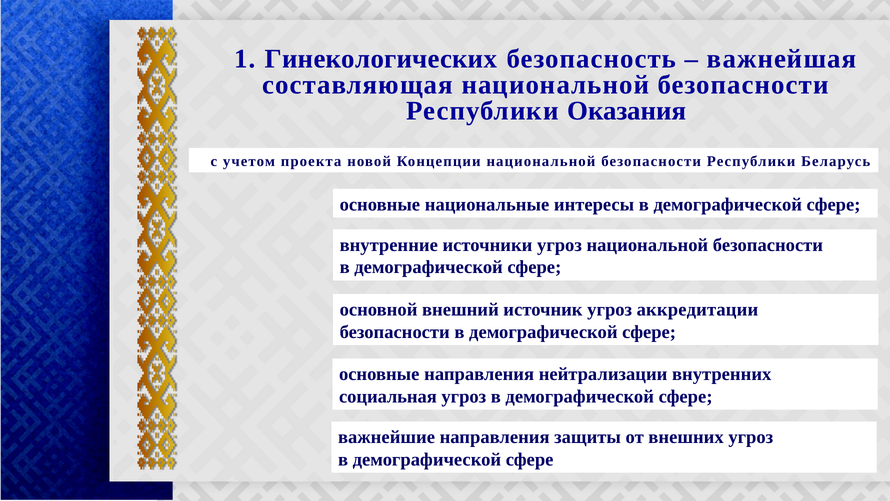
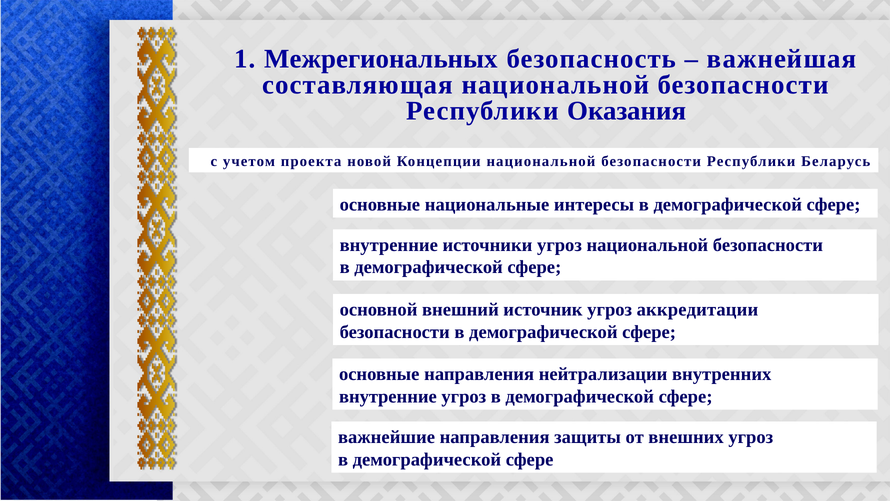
Гинекологических: Гинекологических -> Межрегиональных
социальная at (388, 396): социальная -> внутренние
